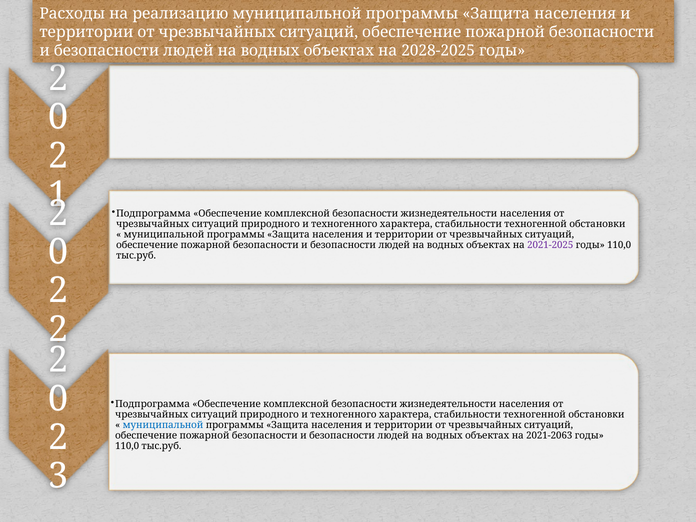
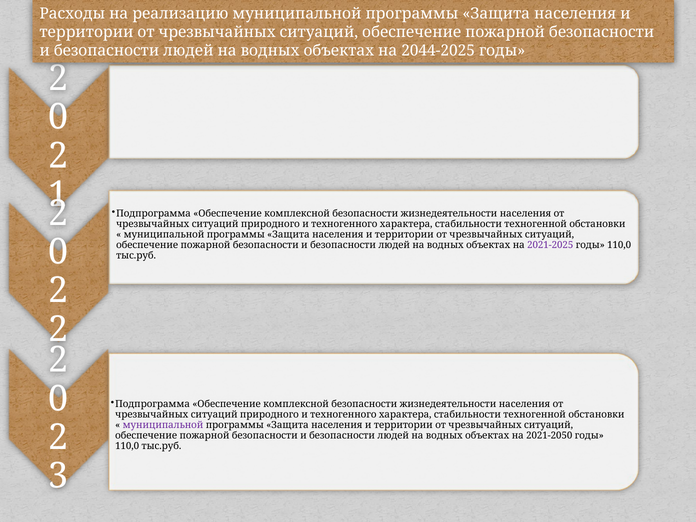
2028-2025: 2028-2025 -> 2044-2025
муниципальной at (163, 425) colour: blue -> purple
2021-2063: 2021-2063 -> 2021-2050
